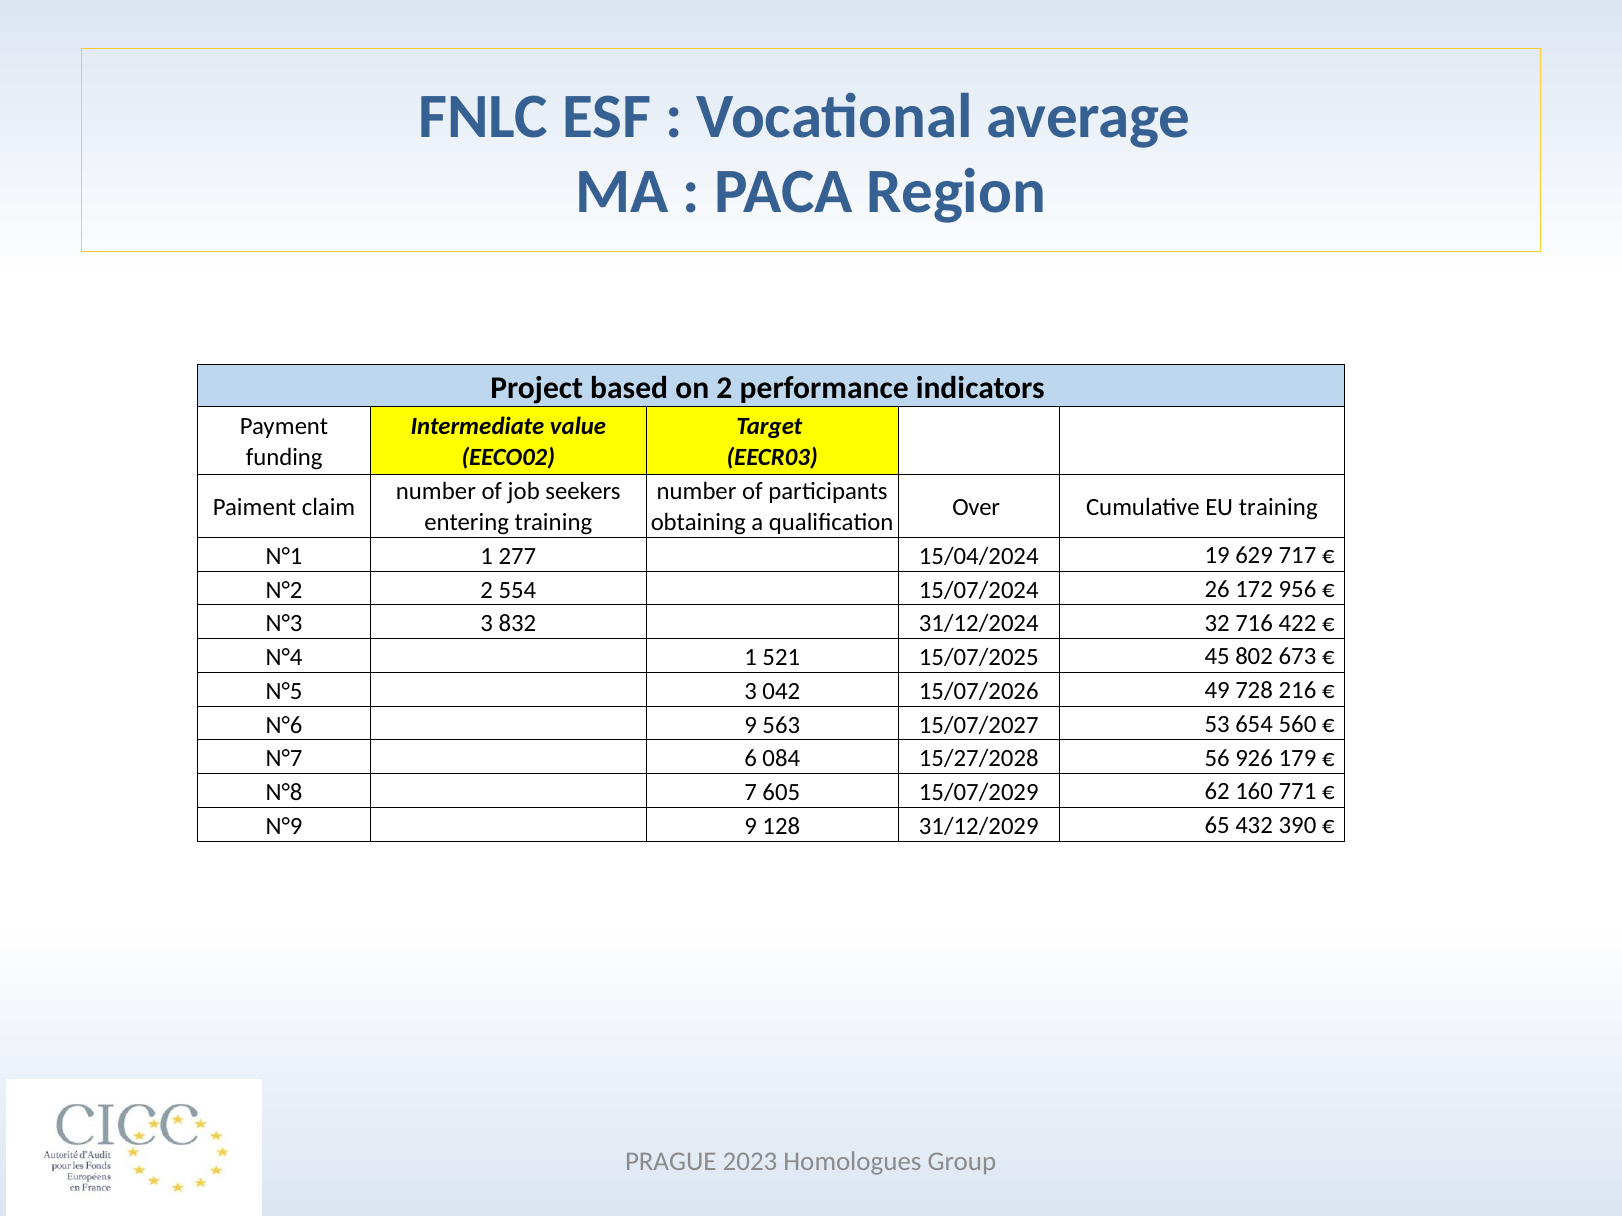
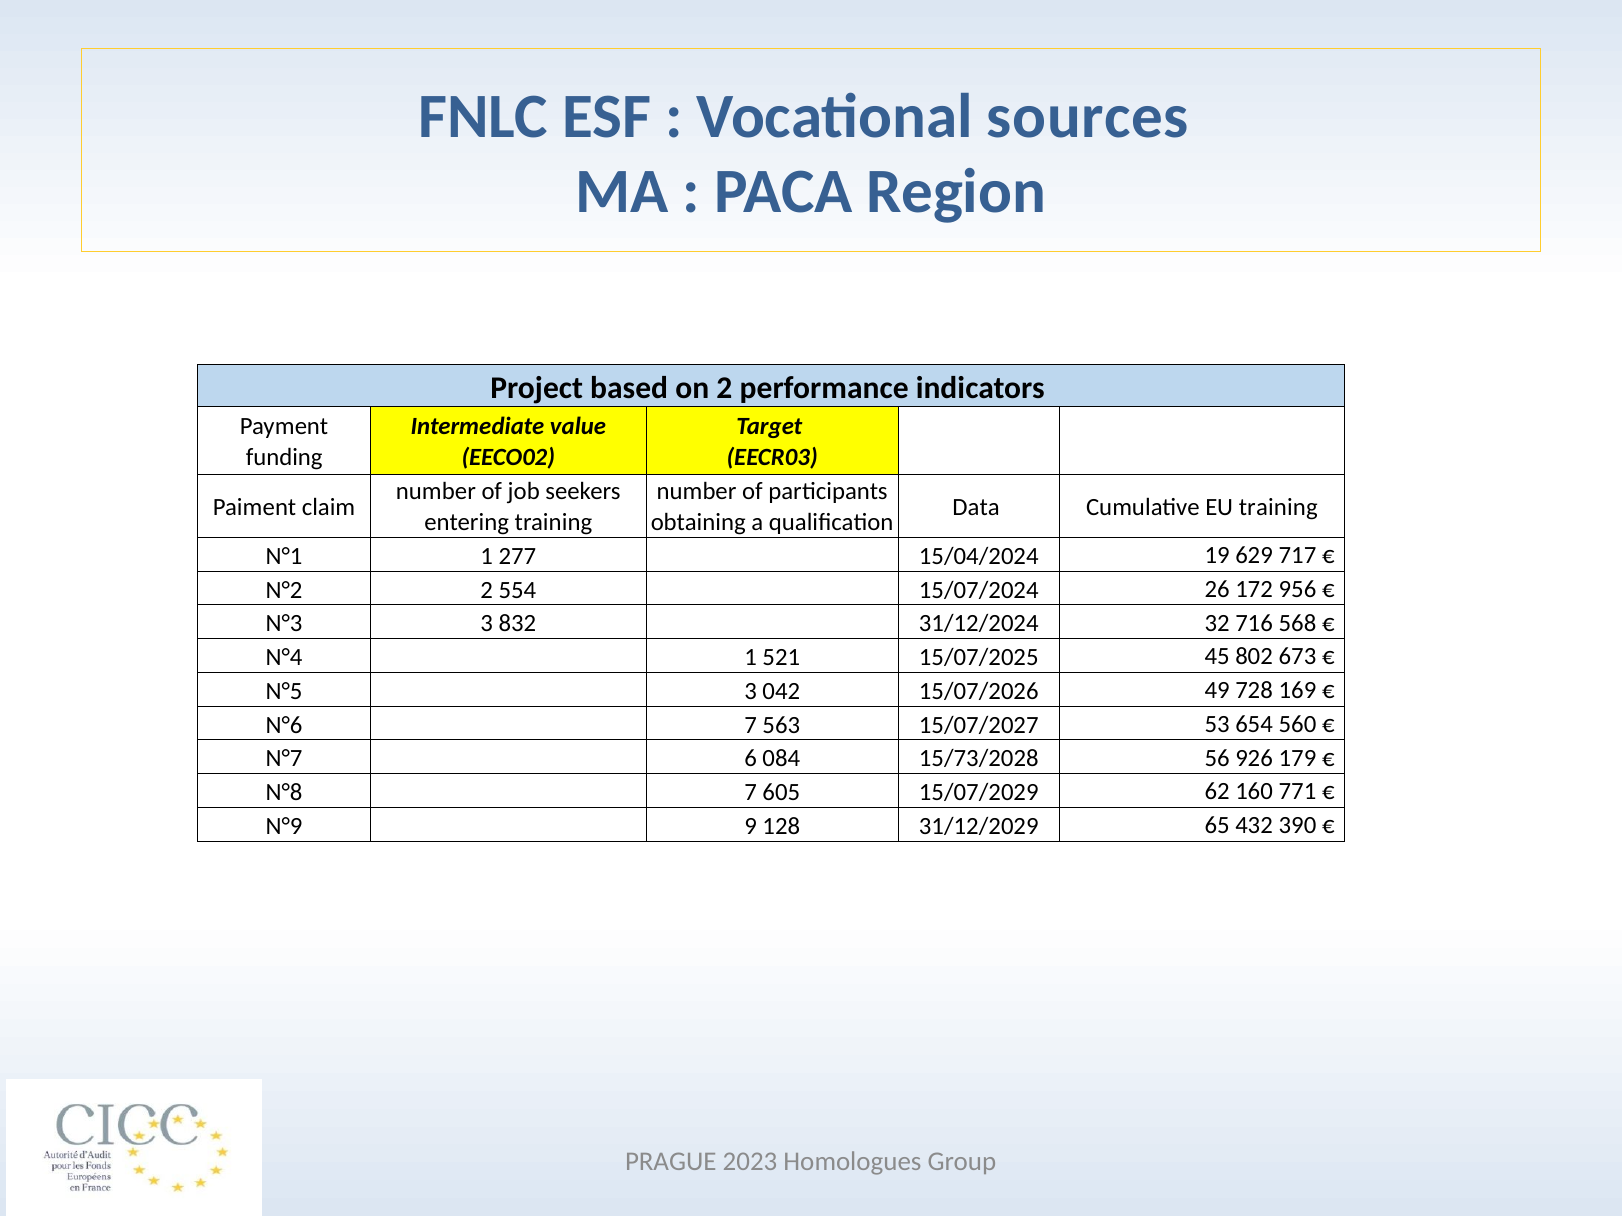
average: average -> sources
Over: Over -> Data
422: 422 -> 568
216: 216 -> 169
N°6 9: 9 -> 7
15/27/2028: 15/27/2028 -> 15/73/2028
